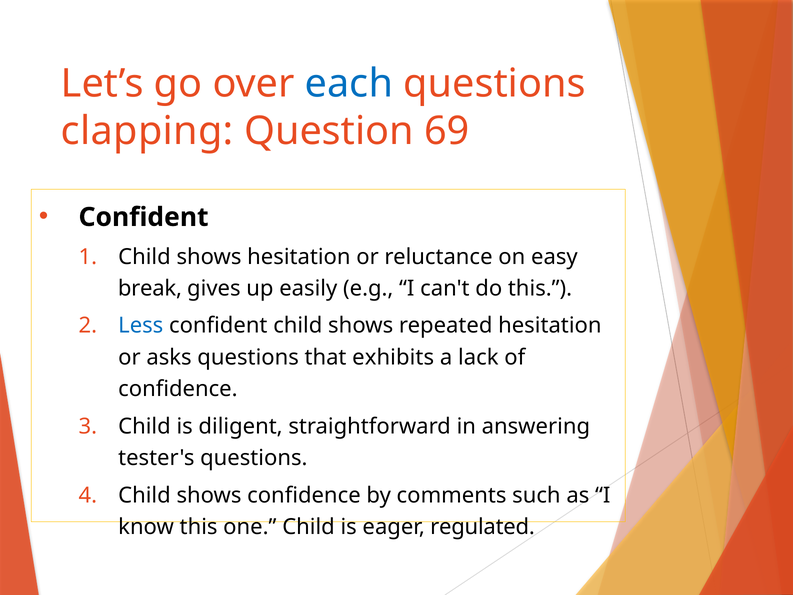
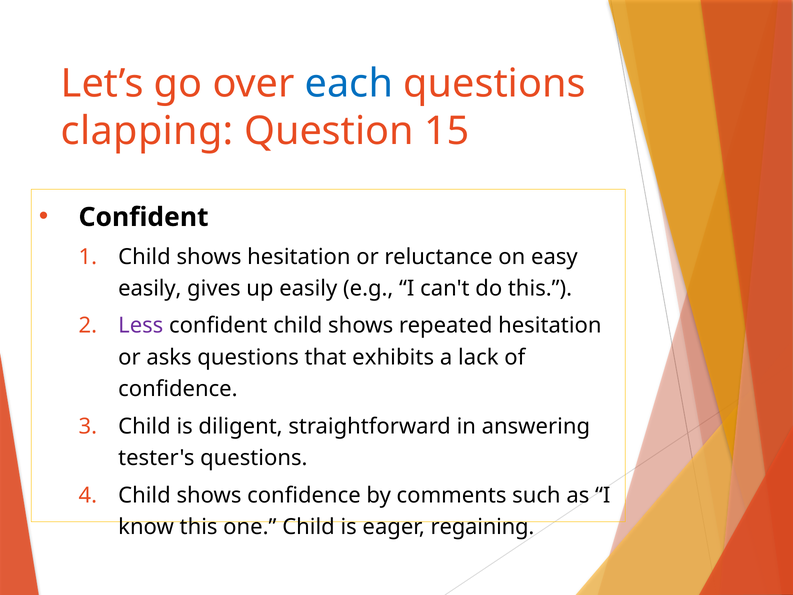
69: 69 -> 15
break at (150, 288): break -> easily
Less colour: blue -> purple
regulated: regulated -> regaining
